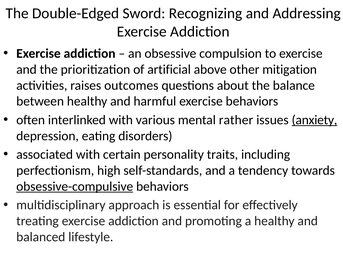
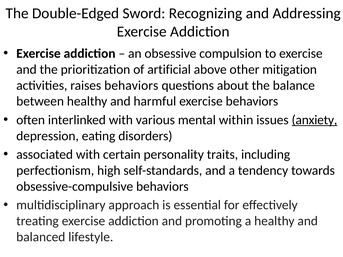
raises outcomes: outcomes -> behaviors
rather: rather -> within
obsessive-compulsive underline: present -> none
